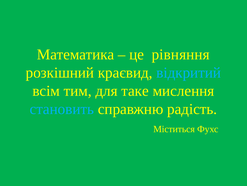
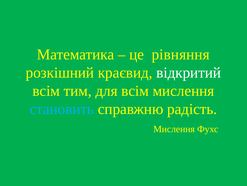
відкритий colour: light blue -> white
для таке: таке -> всім
Міститься at (174, 129): Міститься -> Мислення
